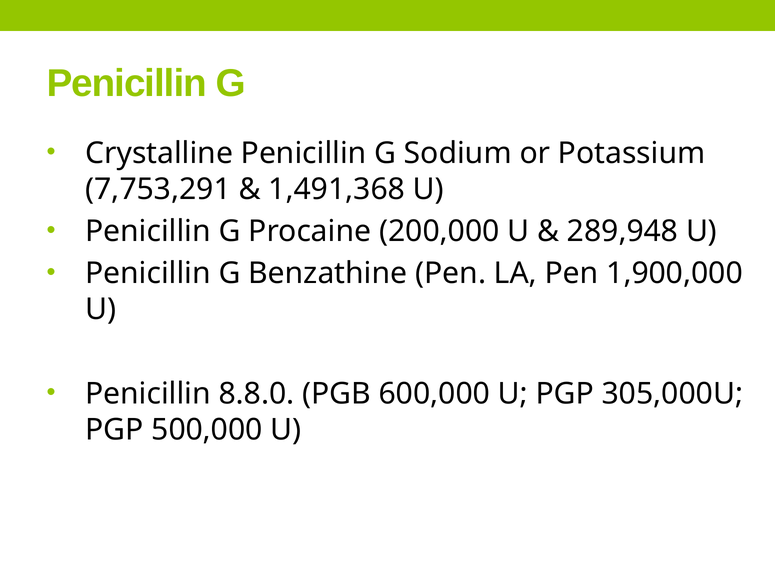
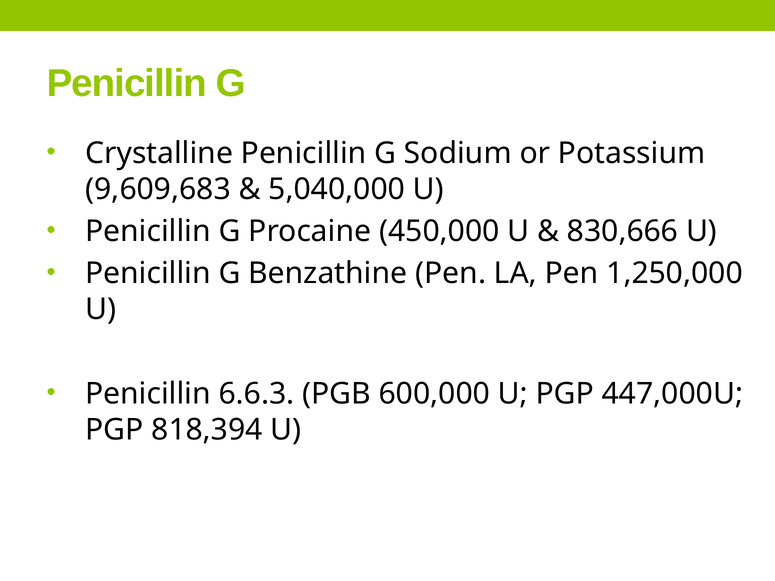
7,753,291: 7,753,291 -> 9,609,683
1,491,368: 1,491,368 -> 5,040,000
200,000: 200,000 -> 450,000
289,948: 289,948 -> 830,666
1,900,000: 1,900,000 -> 1,250,000
8.8.0: 8.8.0 -> 6.6.3
305,000U: 305,000U -> 447,000U
500,000: 500,000 -> 818,394
